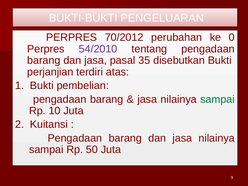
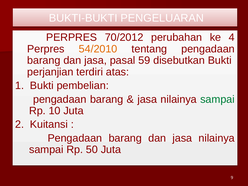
0: 0 -> 4
54/2010 colour: purple -> orange
35: 35 -> 59
